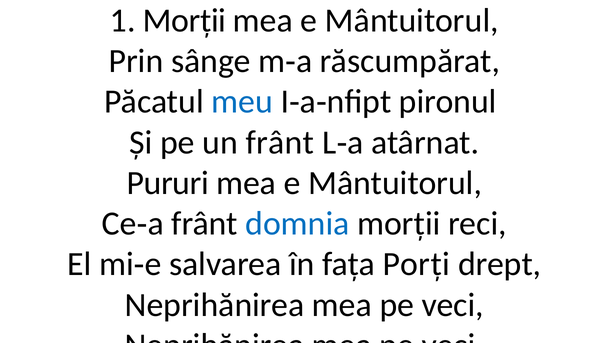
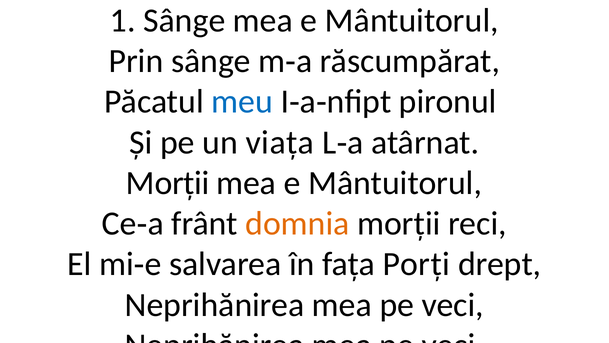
1 Morții: Morții -> Sânge
un frânt: frânt -> viața
Pururi at (168, 183): Pururi -> Morții
domnia colour: blue -> orange
